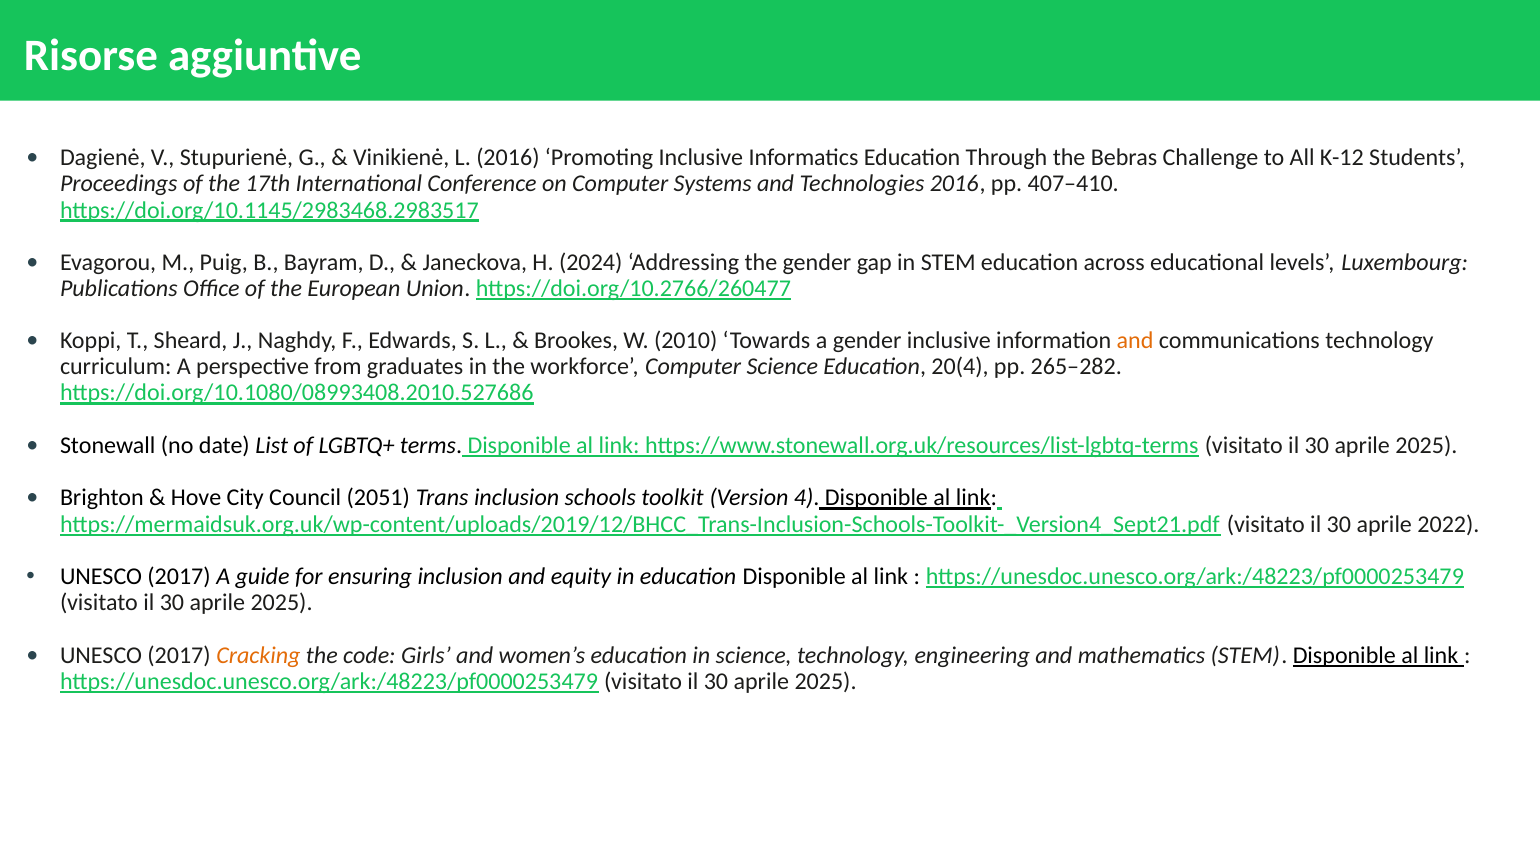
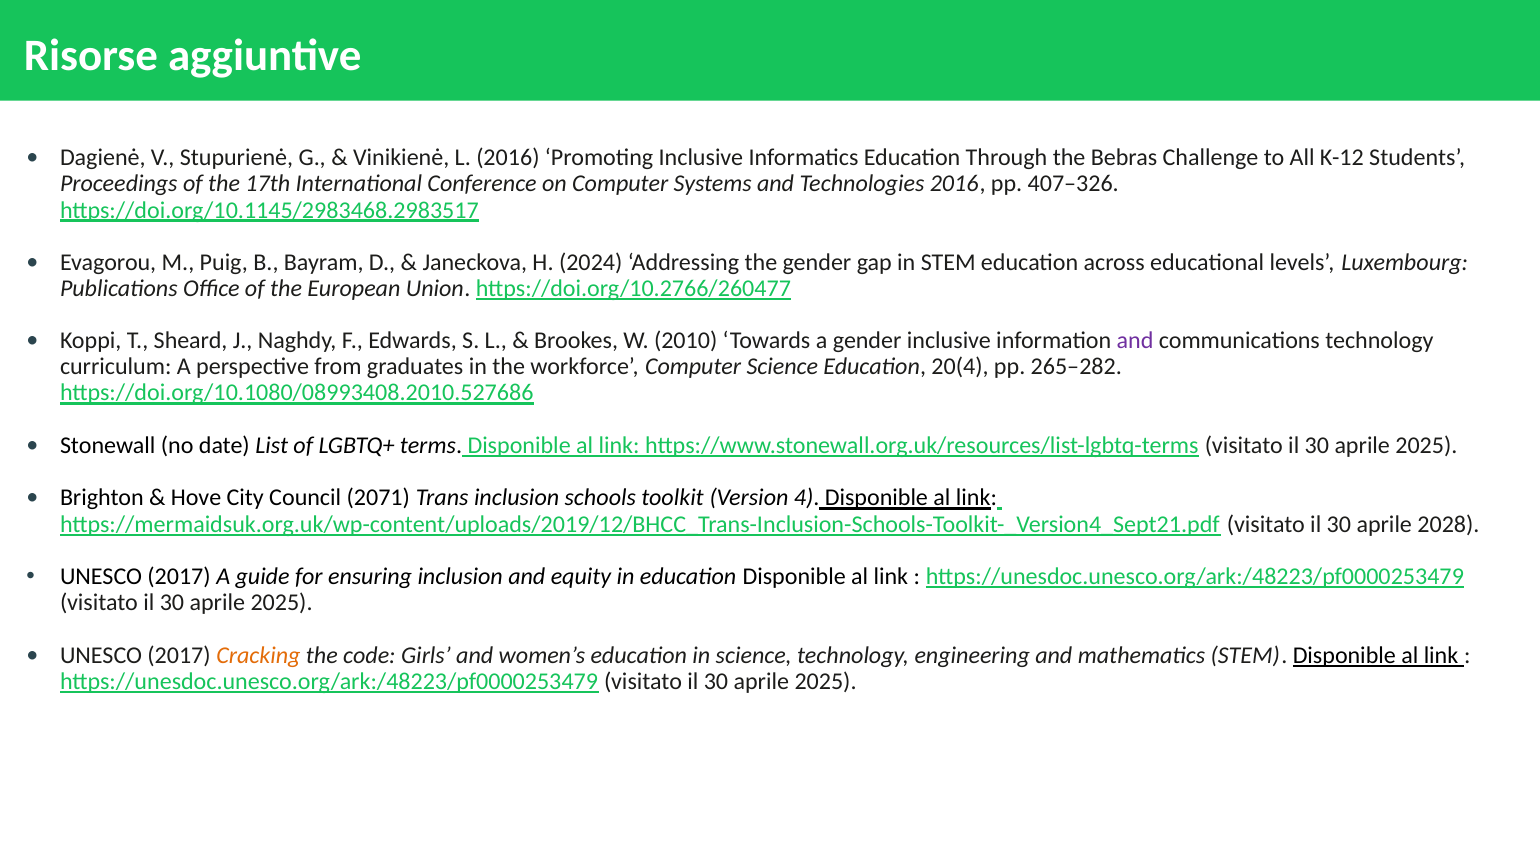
407–410: 407–410 -> 407–326
and at (1135, 341) colour: orange -> purple
2051: 2051 -> 2071
2022: 2022 -> 2028
